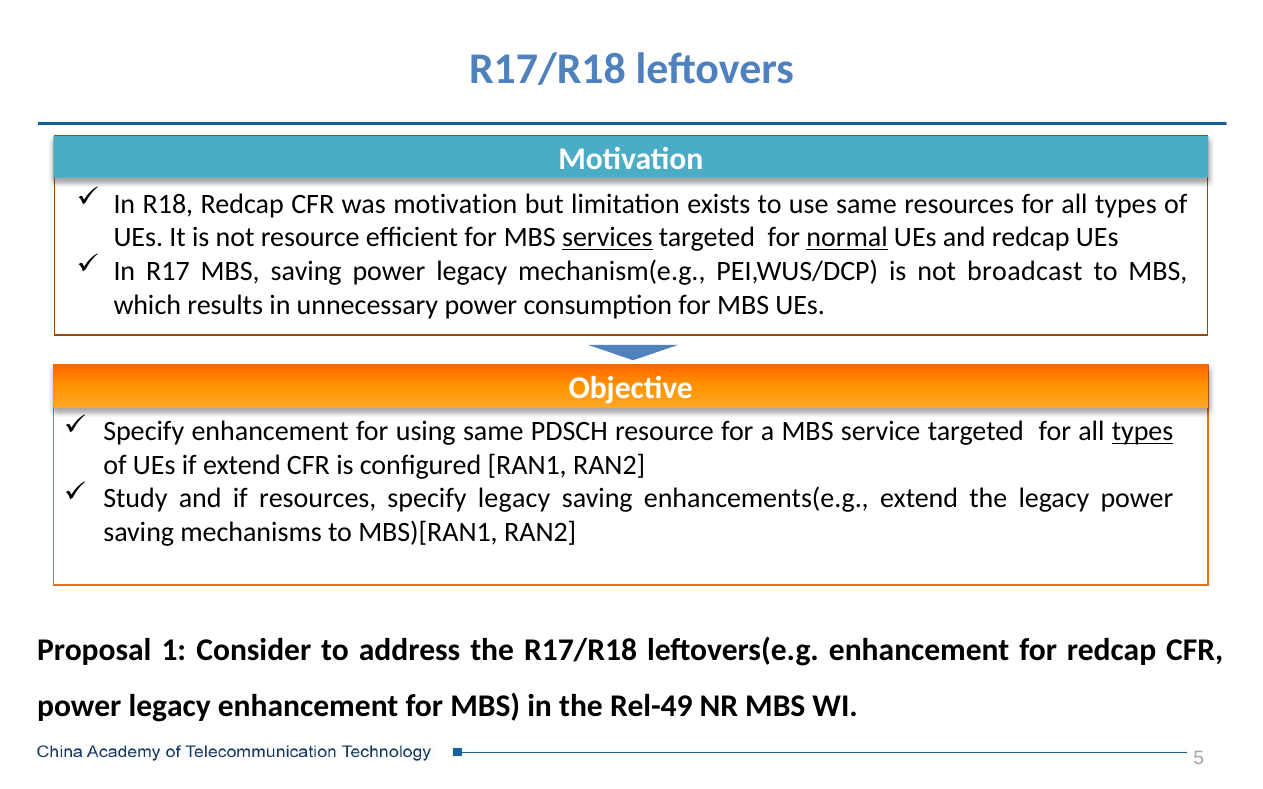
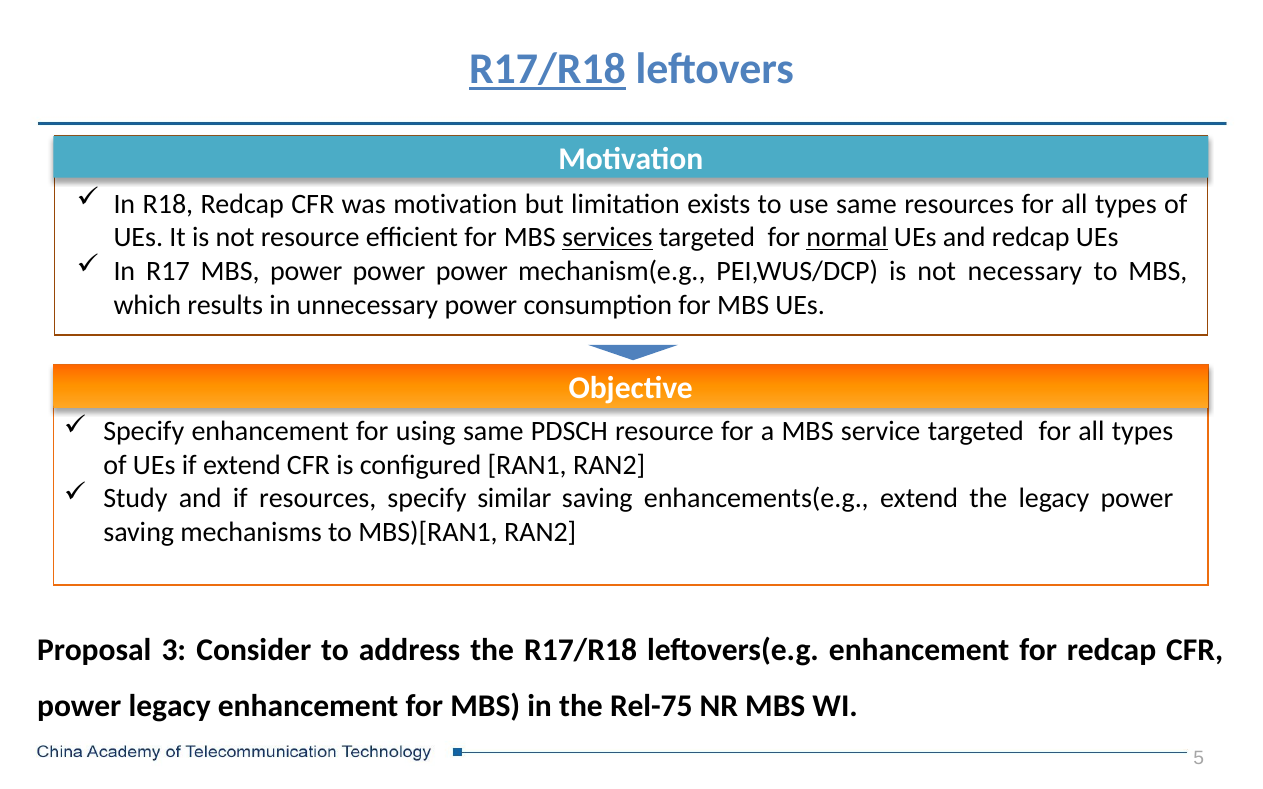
R17/R18 at (547, 70) underline: none -> present
MBS saving: saving -> power
legacy at (472, 271): legacy -> power
broadcast: broadcast -> necessary
types at (1143, 432) underline: present -> none
specify legacy: legacy -> similar
1: 1 -> 3
Rel-49: Rel-49 -> Rel-75
